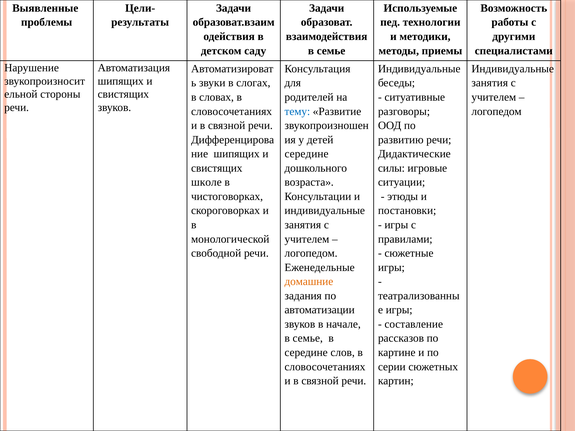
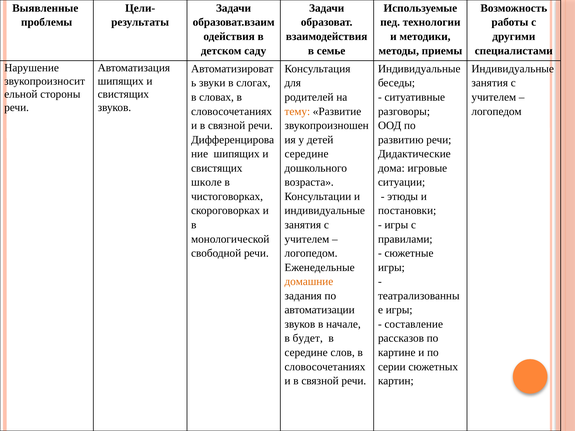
тему colour: blue -> orange
силы: силы -> дома
семье at (308, 339): семье -> будет
